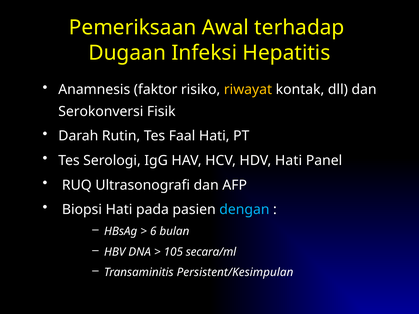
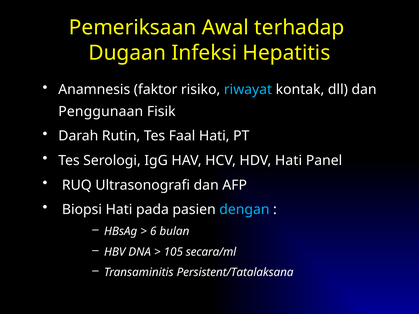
riwayat colour: yellow -> light blue
Serokonversi: Serokonversi -> Penggunaan
Persistent/Kesimpulan: Persistent/Kesimpulan -> Persistent/Tatalaksana
